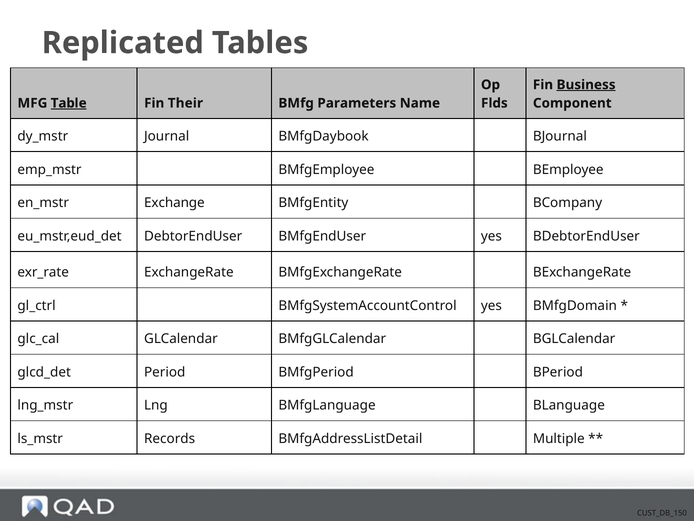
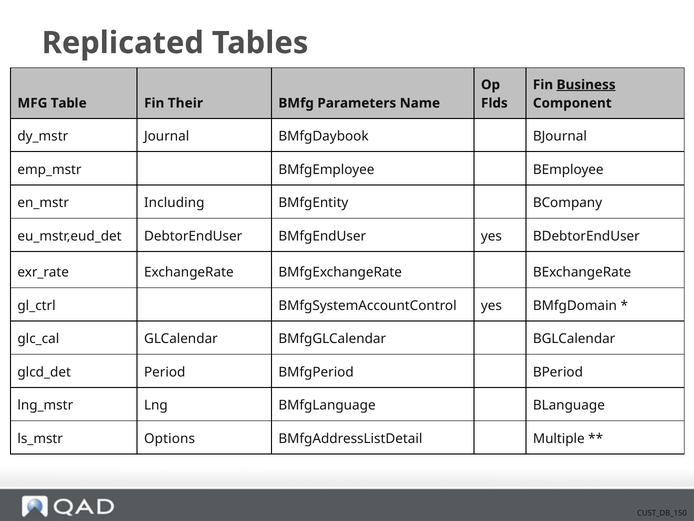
Table underline: present -> none
Exchange: Exchange -> Including
Records: Records -> Options
